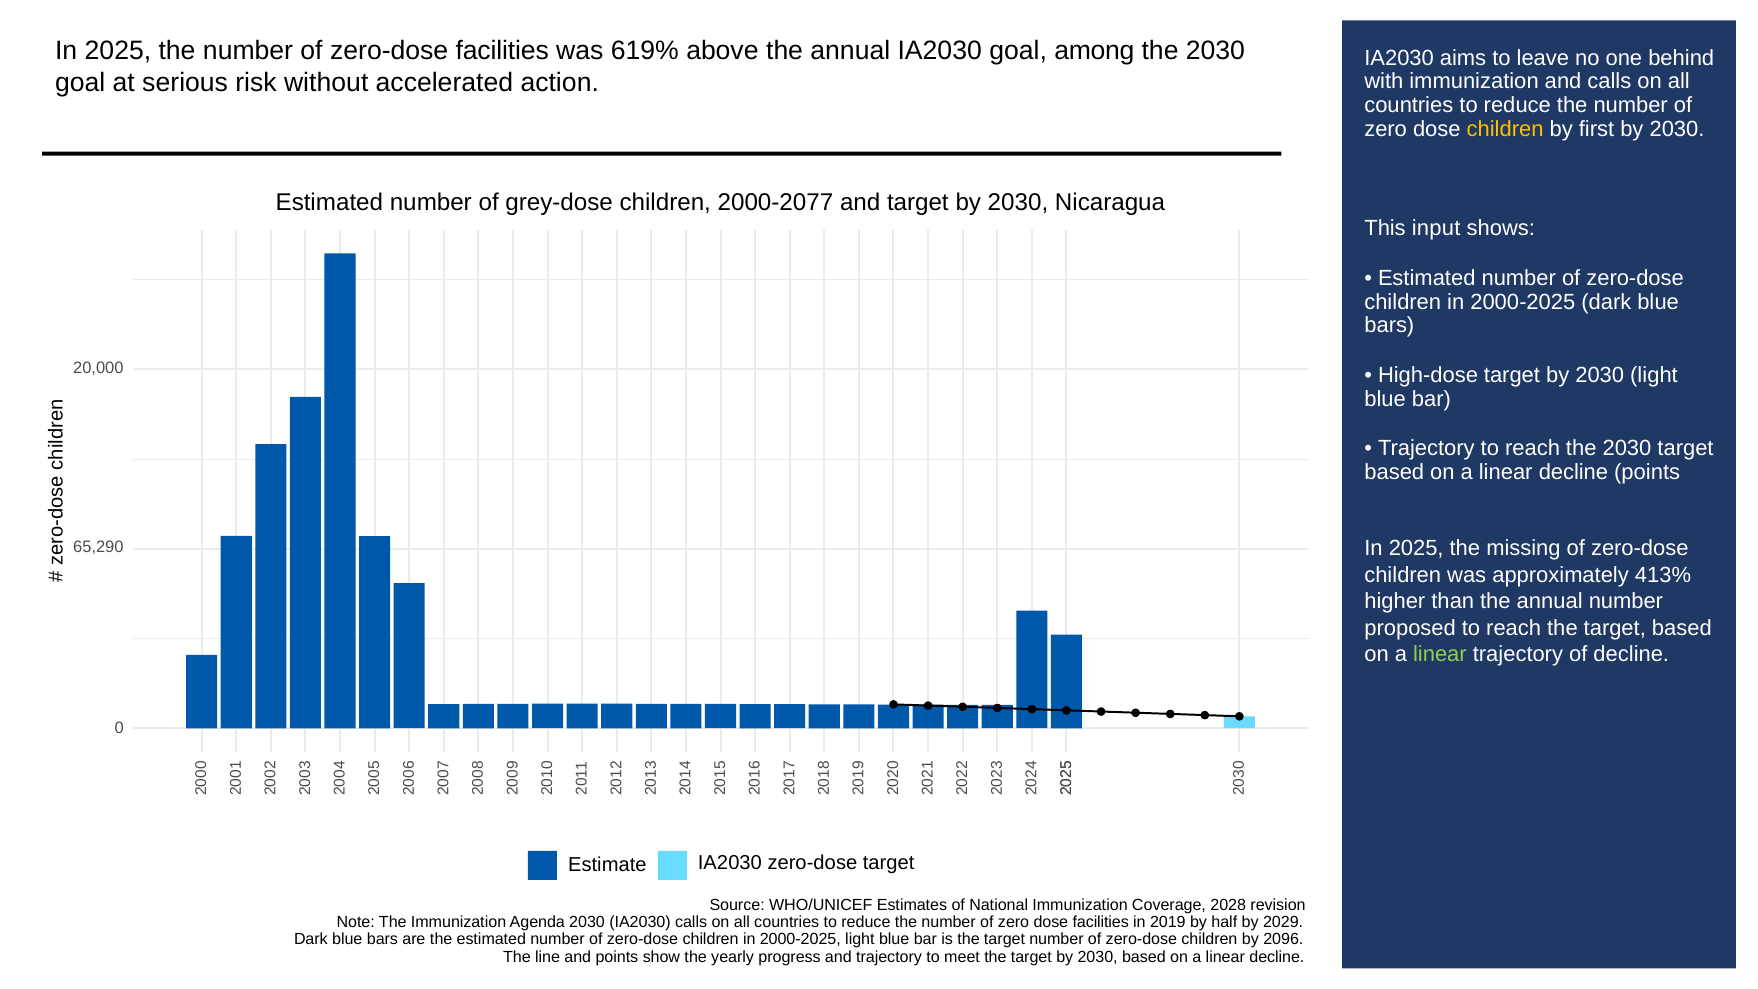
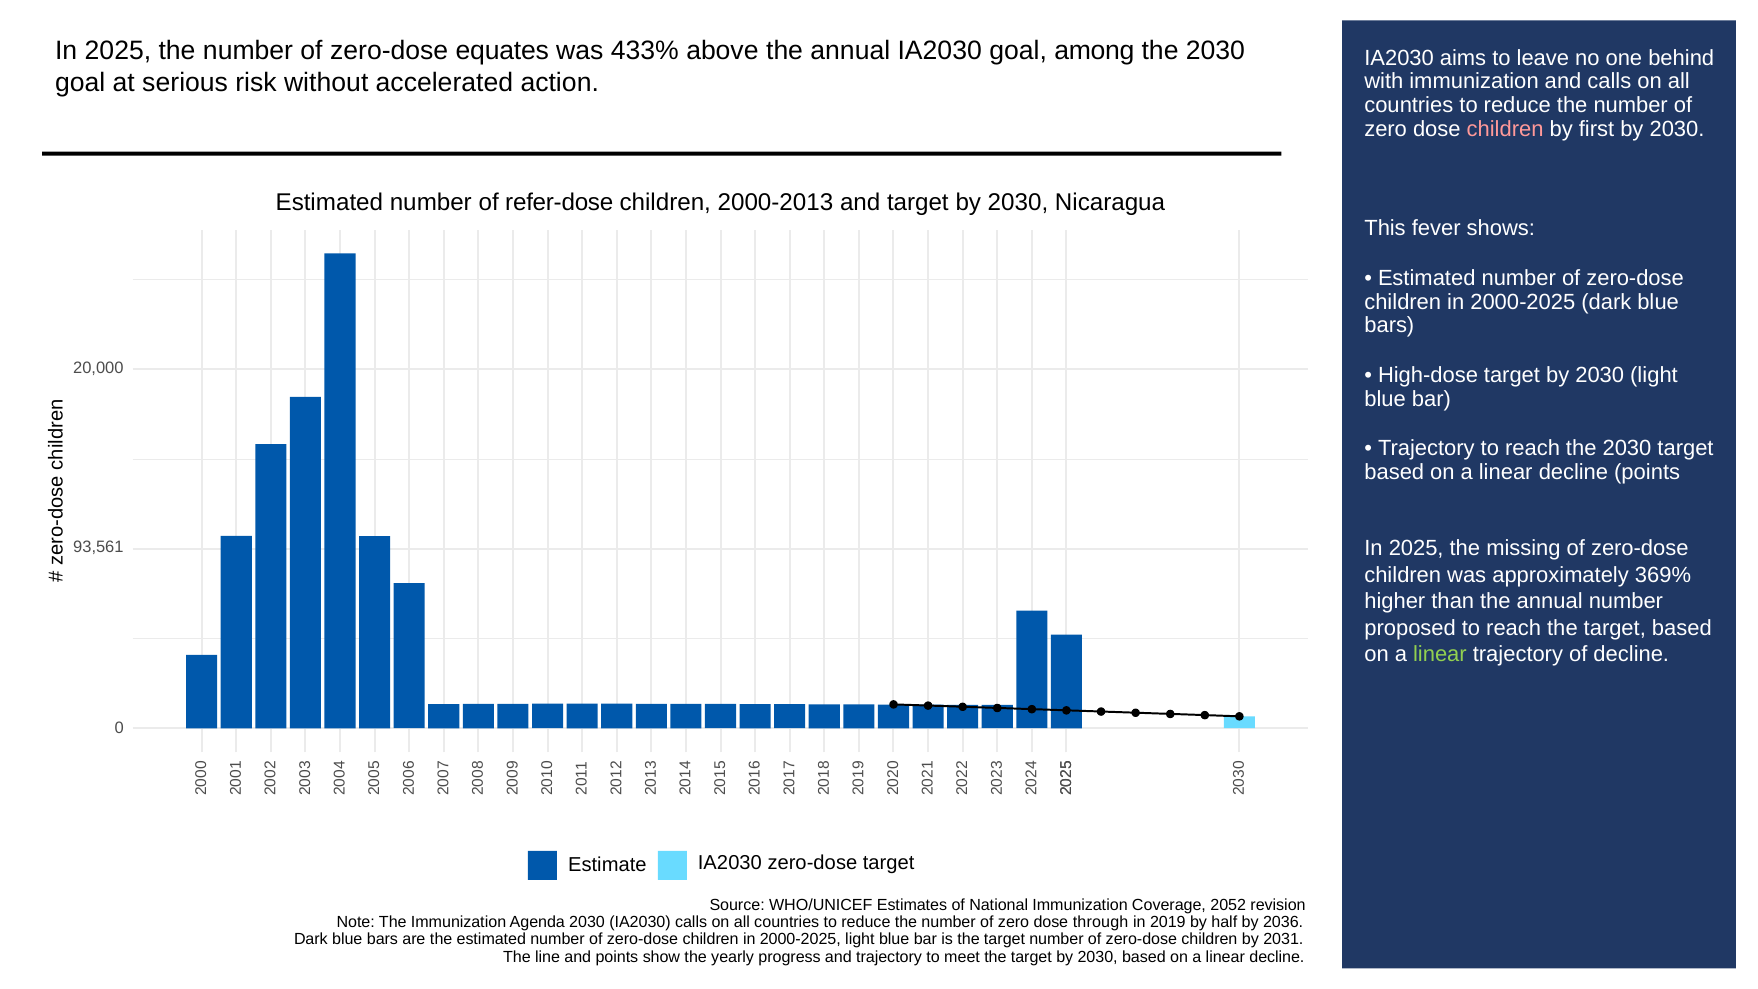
zero-dose facilities: facilities -> equates
619%: 619% -> 433%
children at (1505, 129) colour: yellow -> pink
grey-dose: grey-dose -> refer-dose
2000-2077: 2000-2077 -> 2000-2013
input: input -> fever
65,290: 65,290 -> 93,561
413%: 413% -> 369%
2028: 2028 -> 2052
dose facilities: facilities -> through
2029: 2029 -> 2036
2096: 2096 -> 2031
